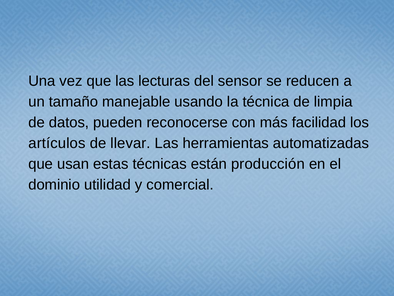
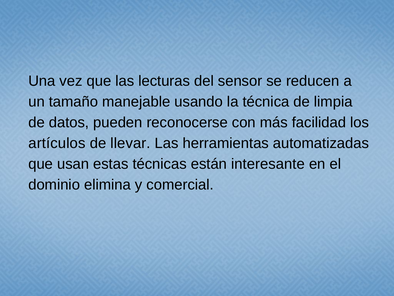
producción: producción -> interesante
utilidad: utilidad -> elimina
